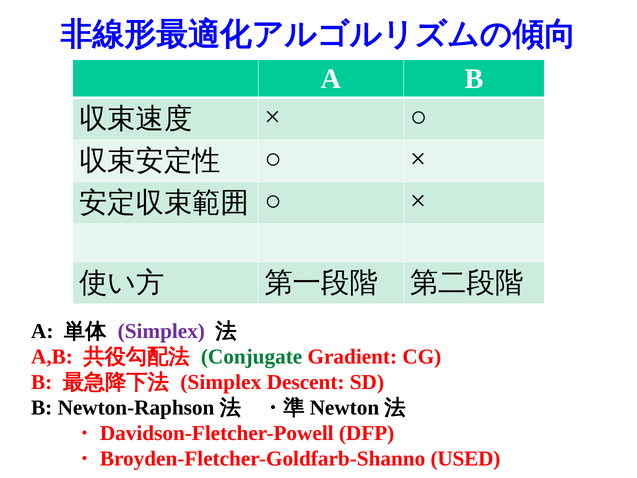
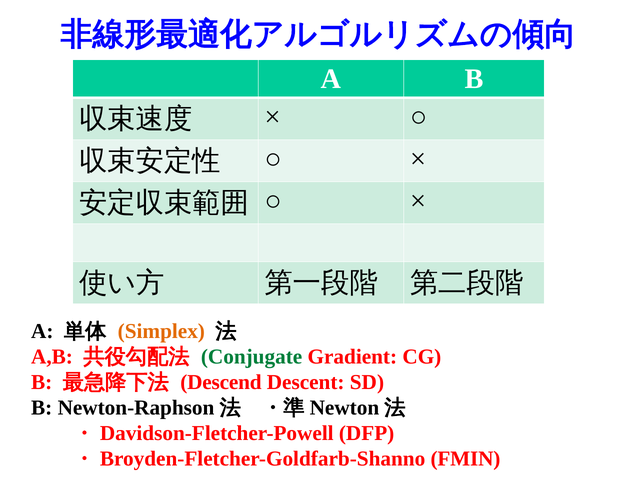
Simplex at (161, 331) colour: purple -> orange
Simplex at (221, 382): Simplex -> Descend
USED: USED -> FMIN
